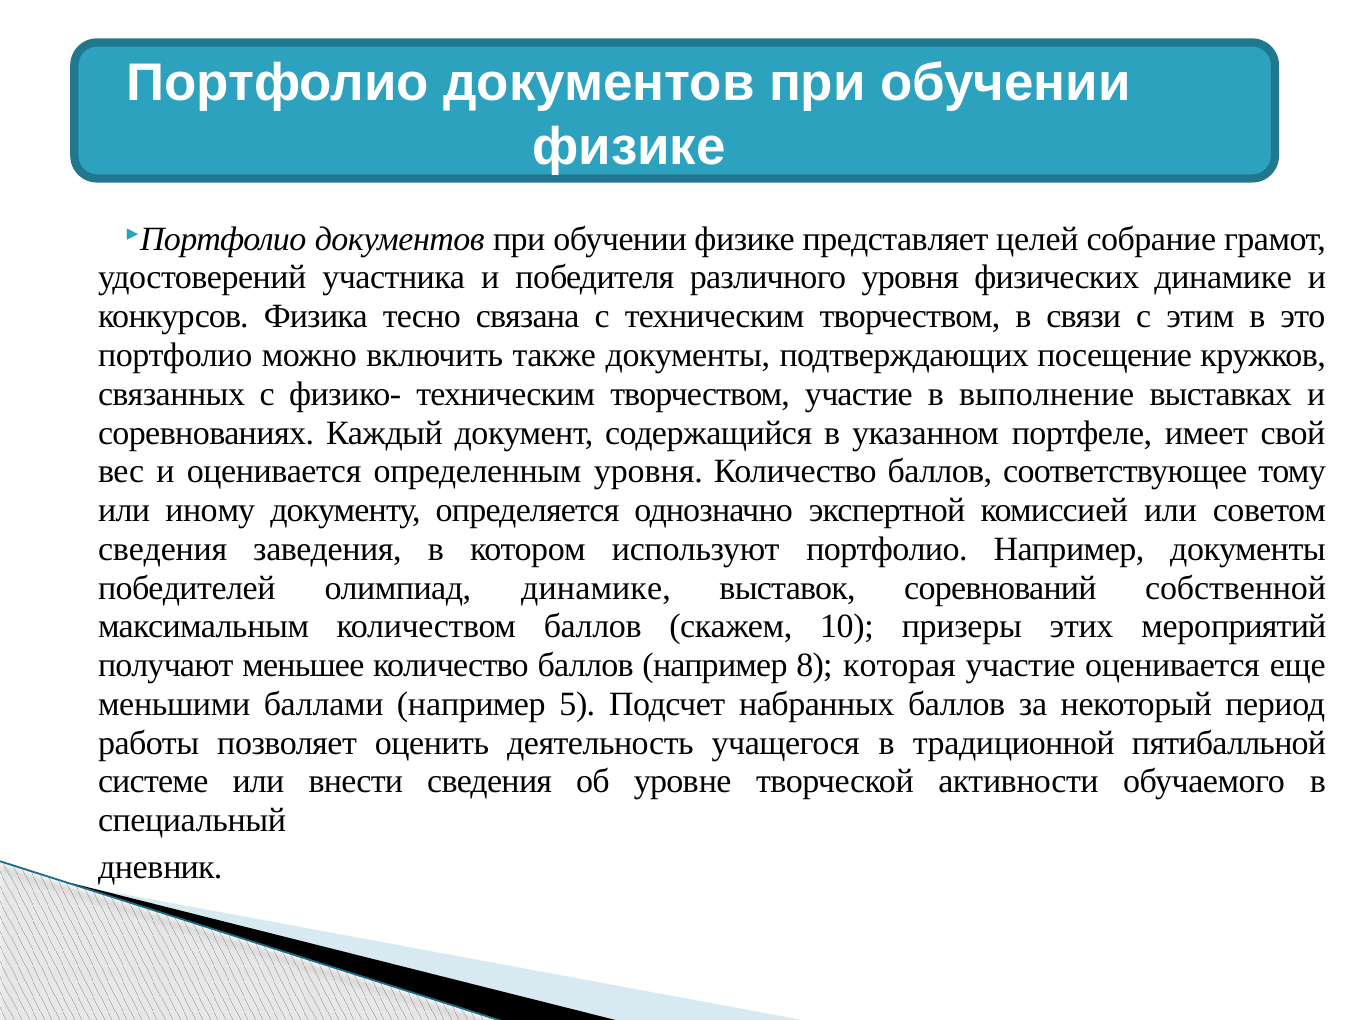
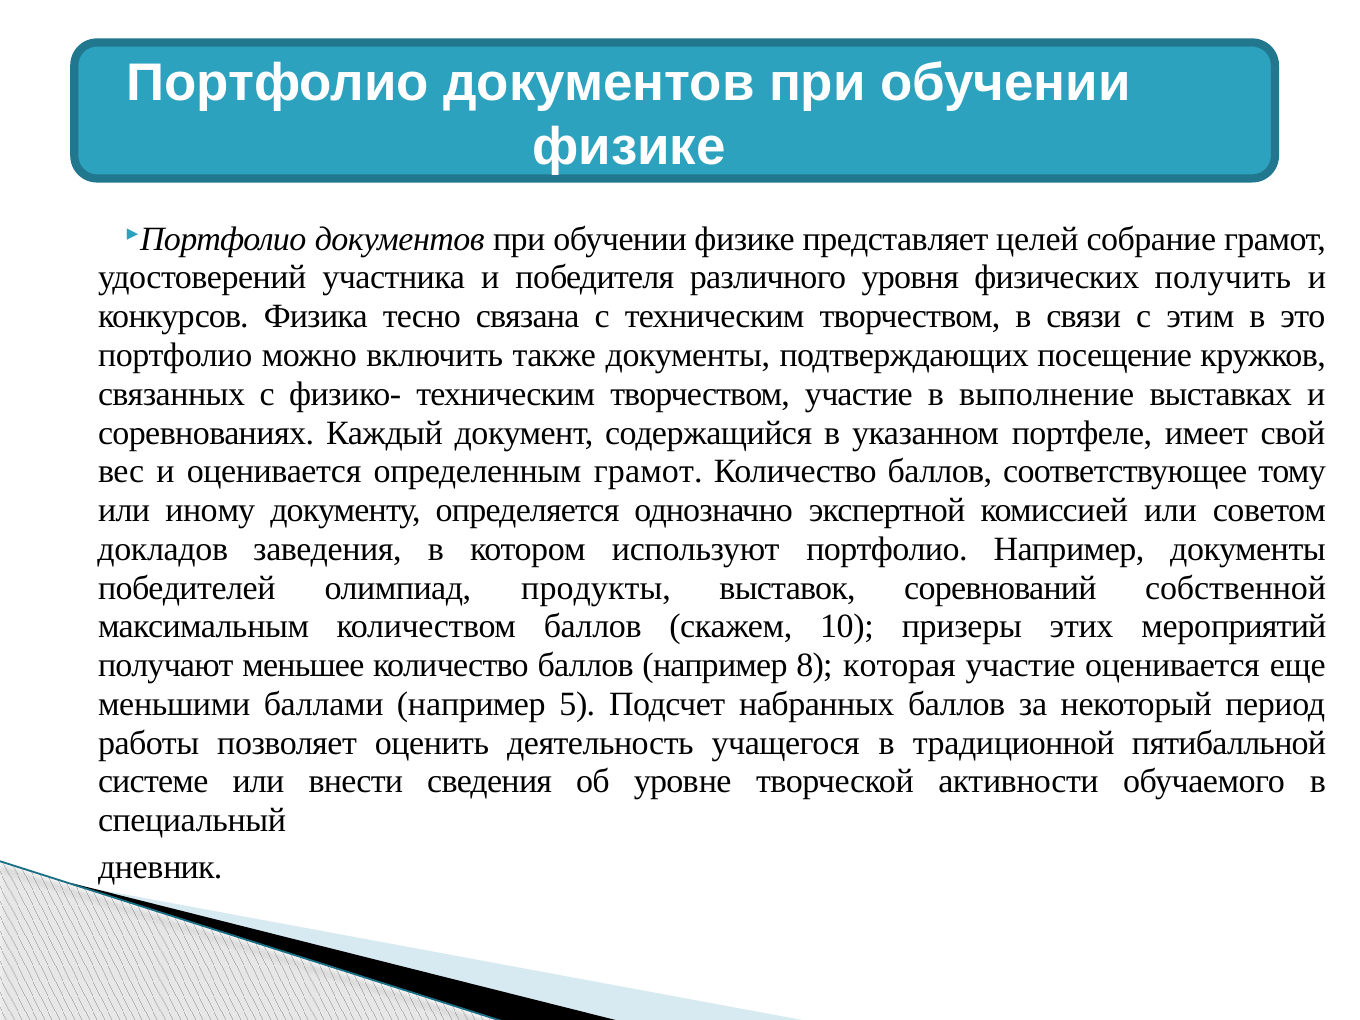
физических динамике: динамике -> получить
определенным уровня: уровня -> грамот
сведения at (163, 549): сведения -> докладов
олимпиад динамике: динамике -> продукты
